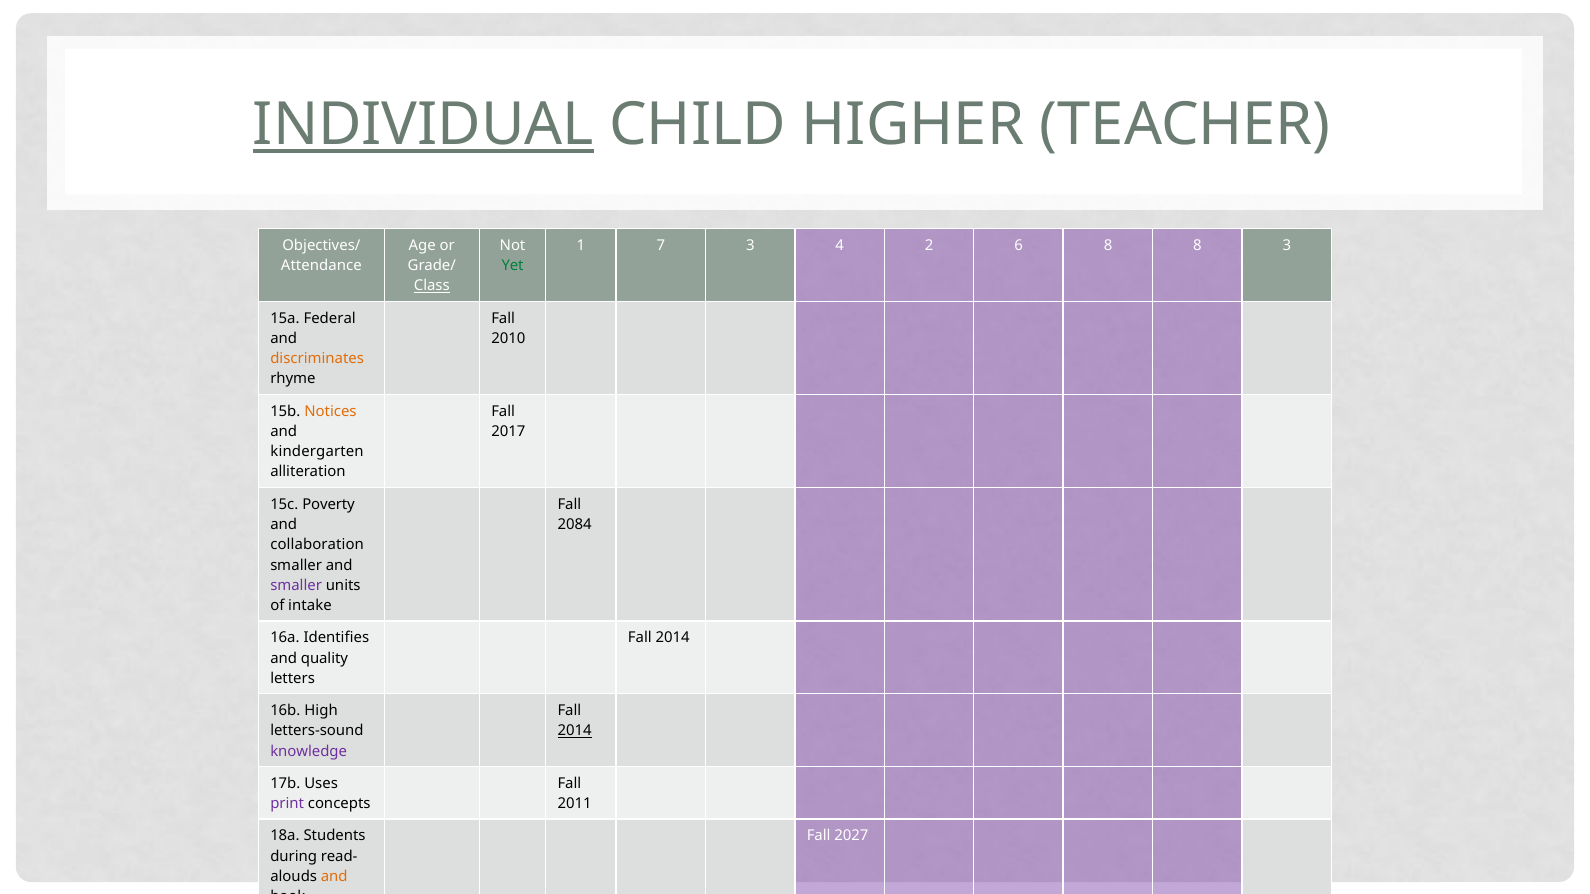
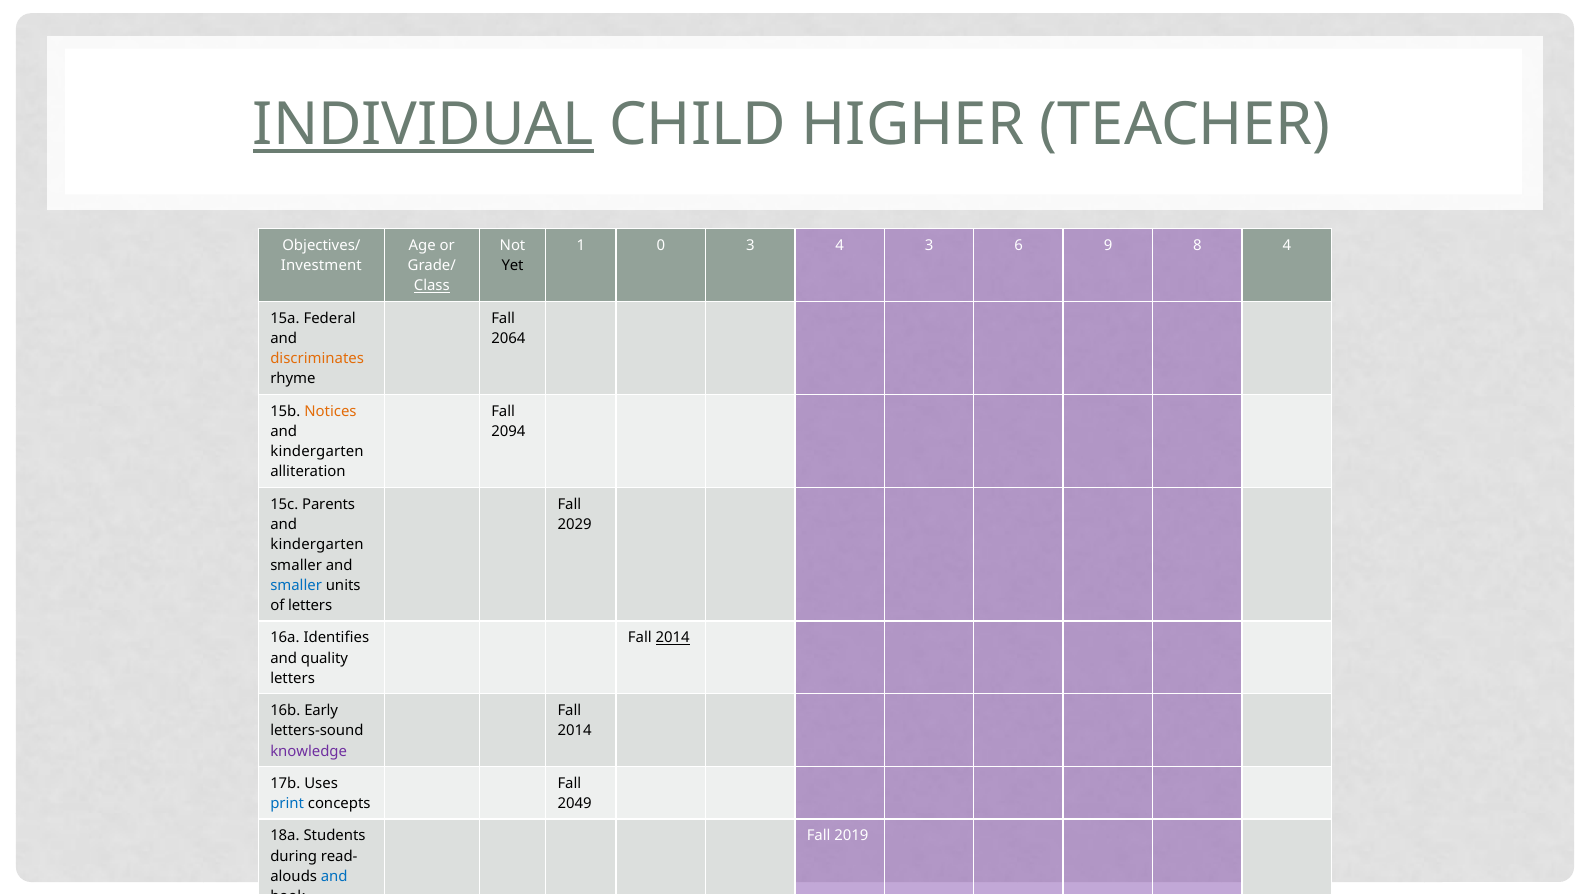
7: 7 -> 0
4 2: 2 -> 3
6 8: 8 -> 9
8 3: 3 -> 4
Attendance: Attendance -> Investment
Yet colour: green -> black
2010: 2010 -> 2064
2017: 2017 -> 2094
Poverty: Poverty -> Parents
2084: 2084 -> 2029
collaboration at (317, 545): collaboration -> kindergarten
smaller at (296, 586) colour: purple -> blue
of intake: intake -> letters
2014 at (673, 638) underline: none -> present
High: High -> Early
2014 at (575, 731) underline: present -> none
print colour: purple -> blue
2011: 2011 -> 2049
2027: 2027 -> 2019
and at (334, 877) colour: orange -> blue
